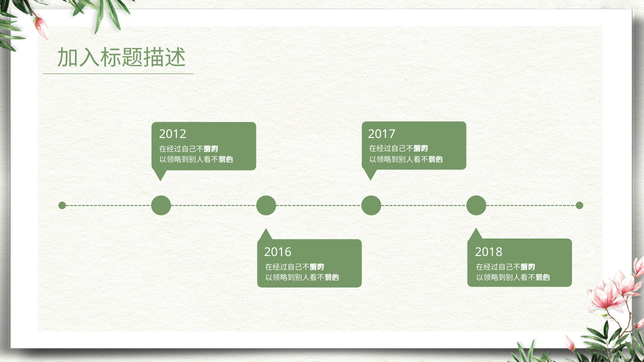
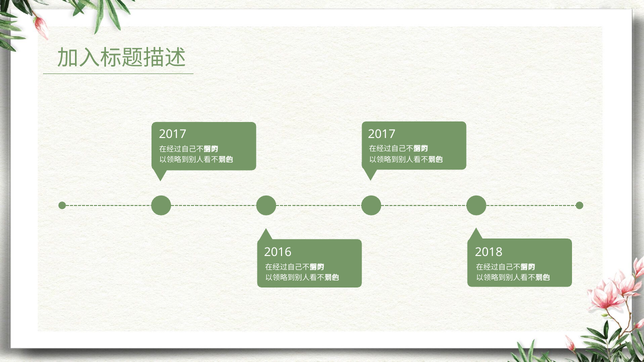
2012 at (173, 134): 2012 -> 2017
